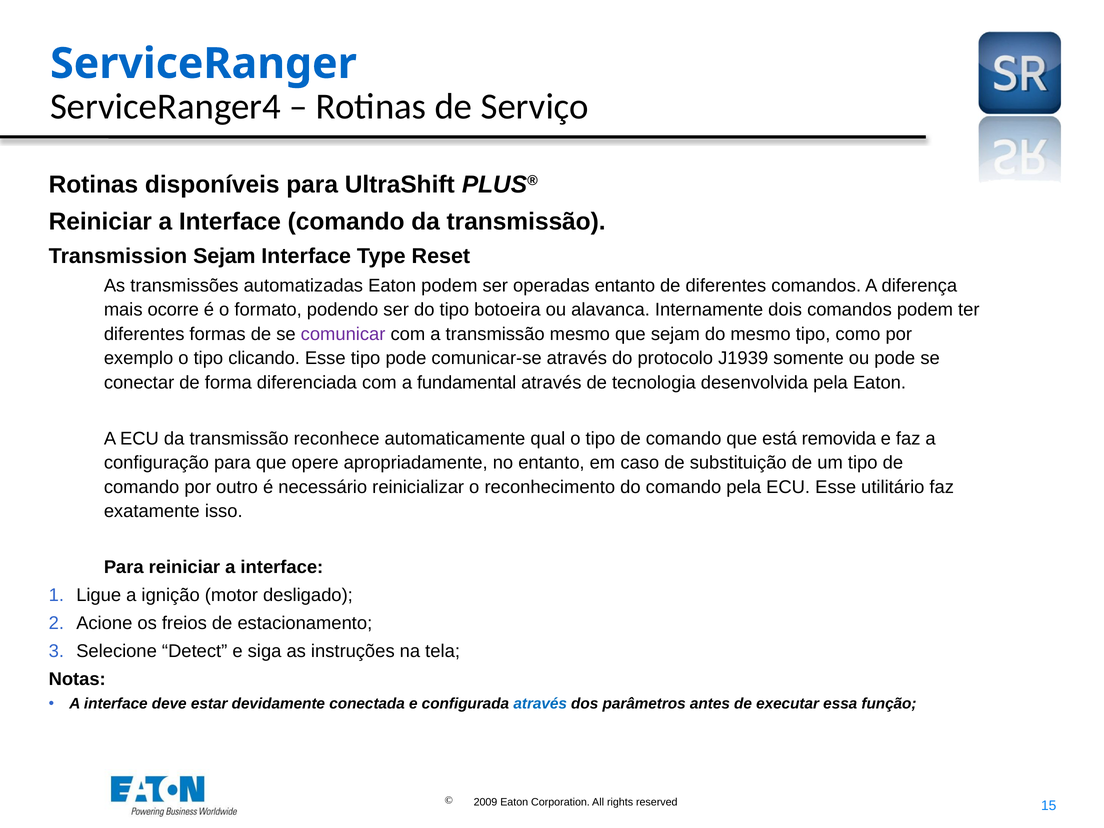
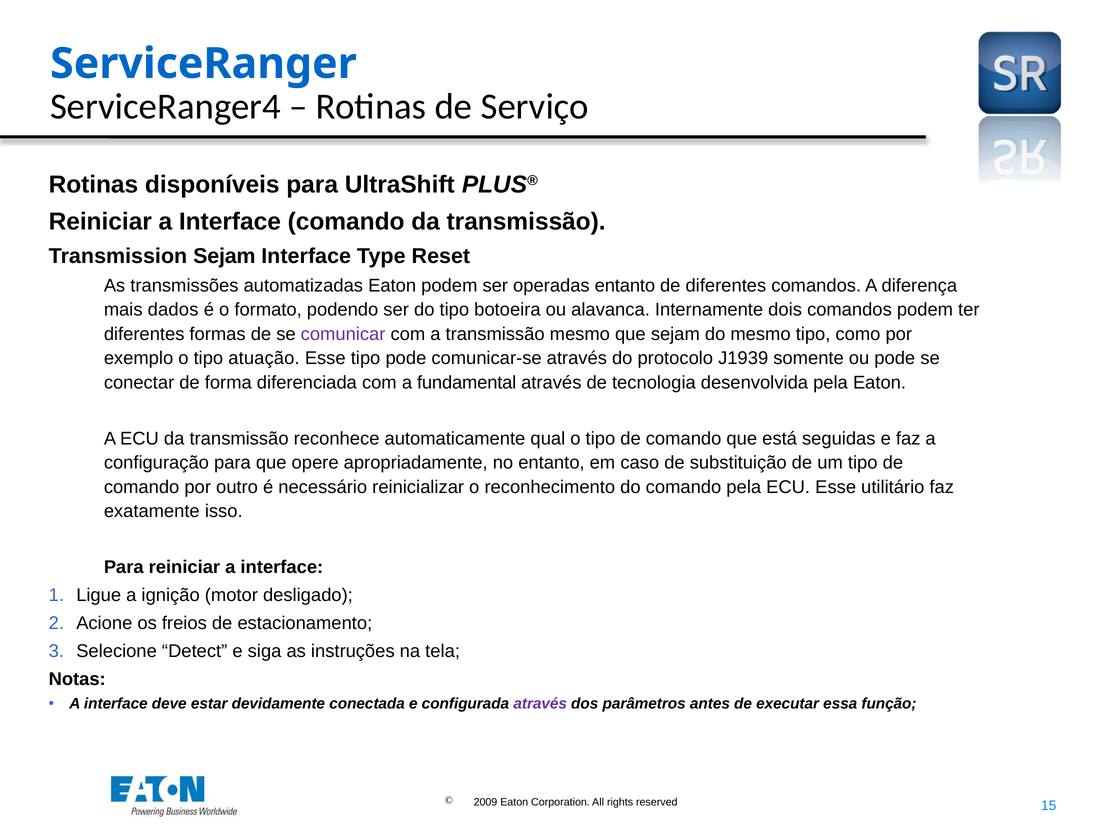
ocorre: ocorre -> dados
clicando: clicando -> atuação
removida: removida -> seguidas
através at (540, 704) colour: blue -> purple
